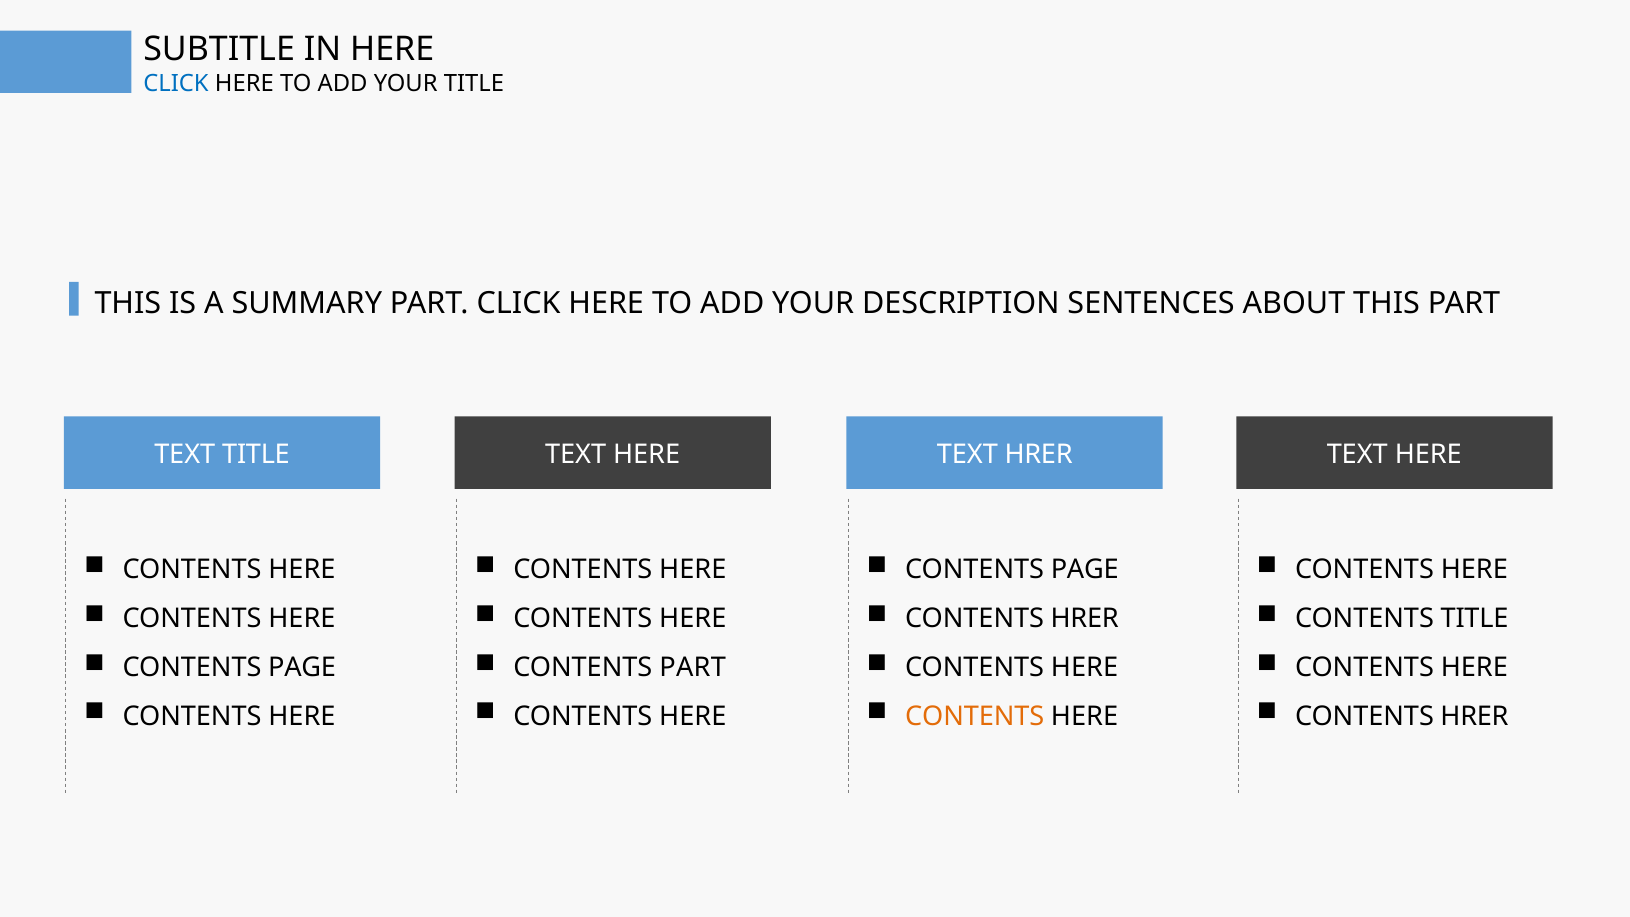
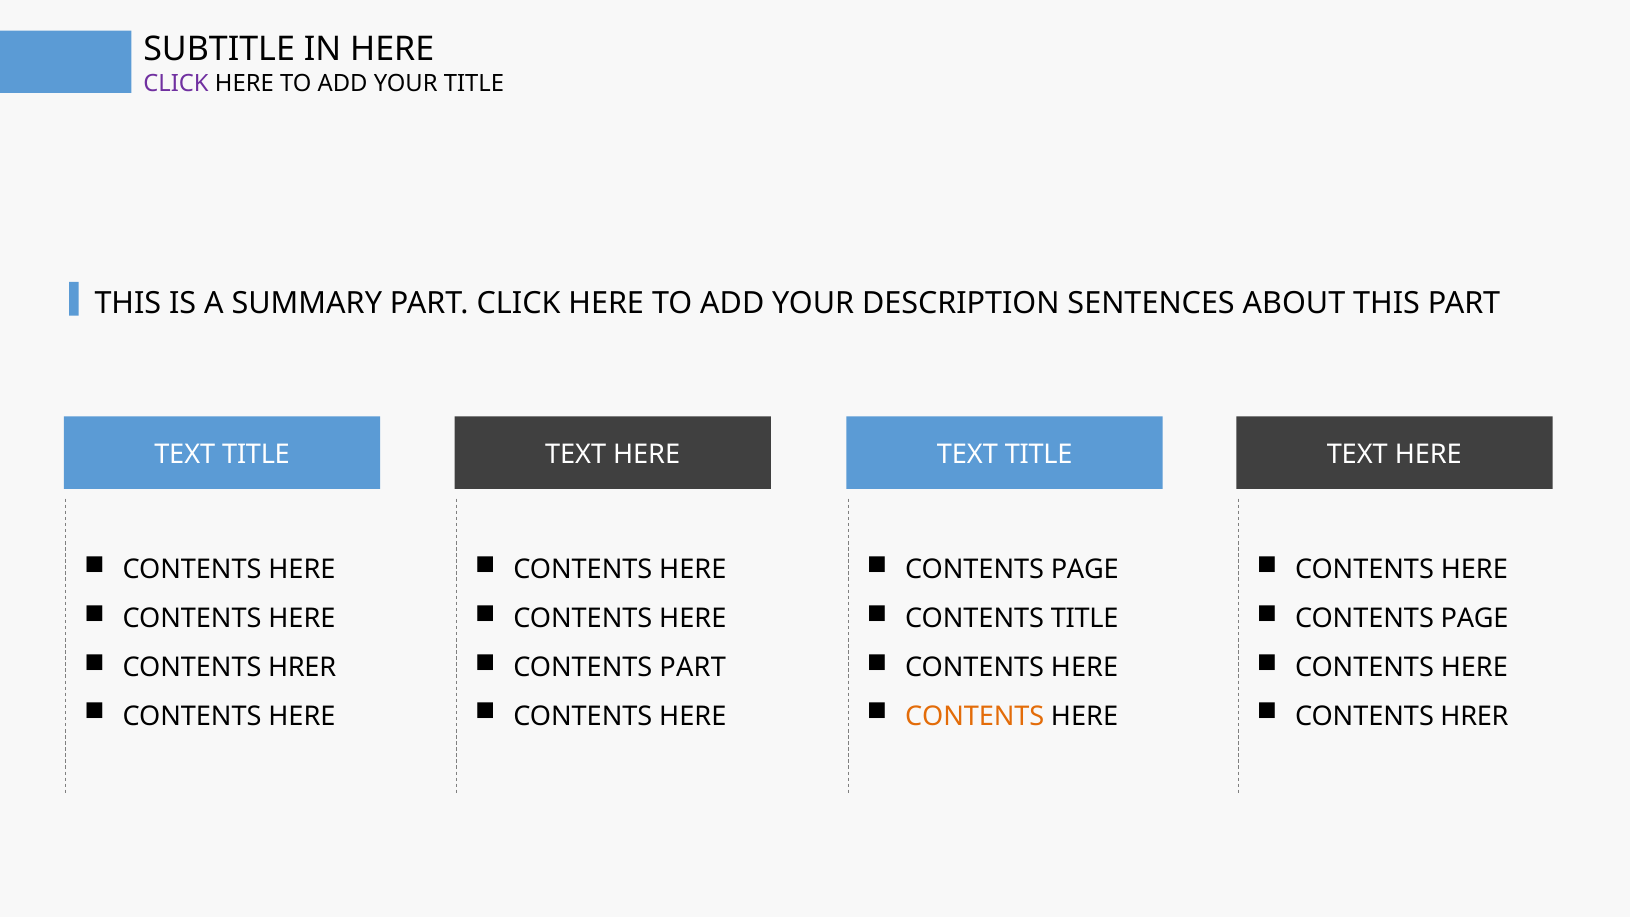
CLICK at (176, 83) colour: blue -> purple
HRER at (1039, 455): HRER -> TITLE
HRER at (1085, 619): HRER -> TITLE
TITLE at (1475, 619): TITLE -> PAGE
PAGE at (302, 667): PAGE -> HRER
